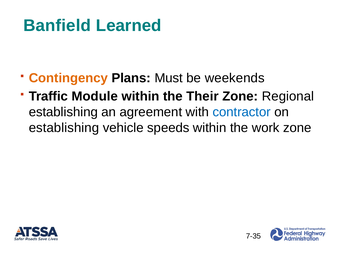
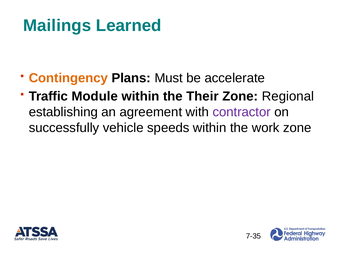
Banfield: Banfield -> Mailings
weekends: weekends -> accelerate
contractor colour: blue -> purple
establishing at (64, 128): establishing -> successfully
